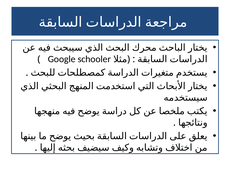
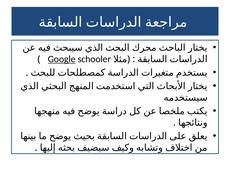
Google underline: none -> present
